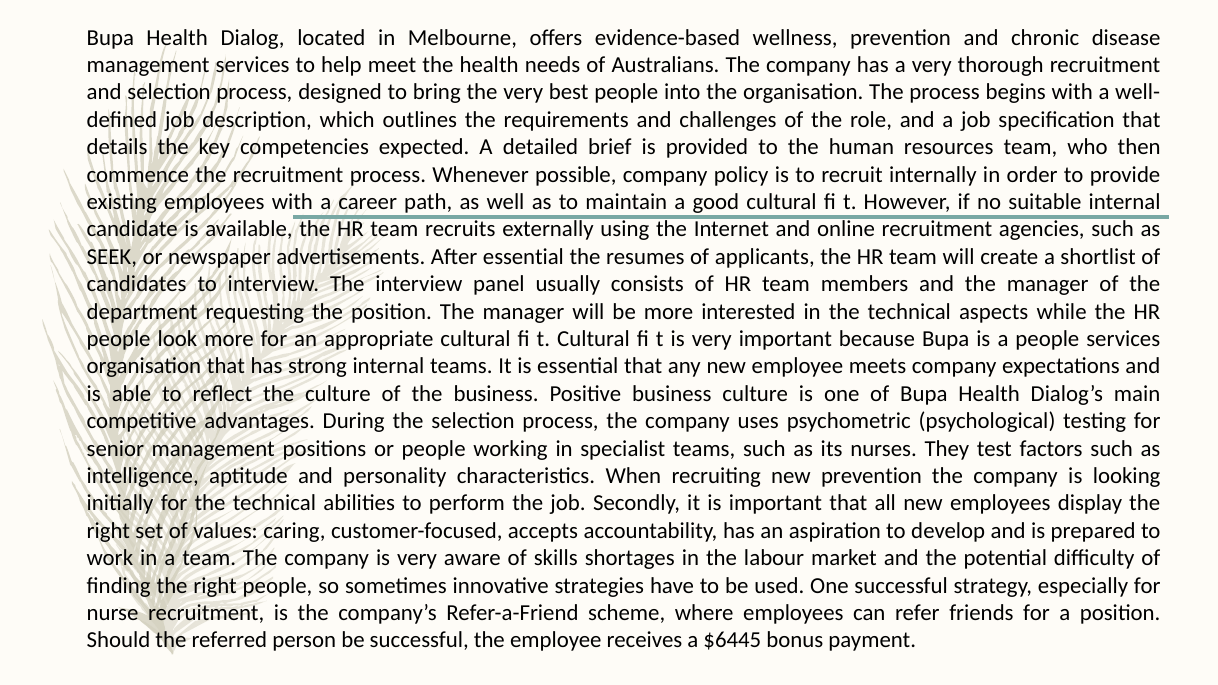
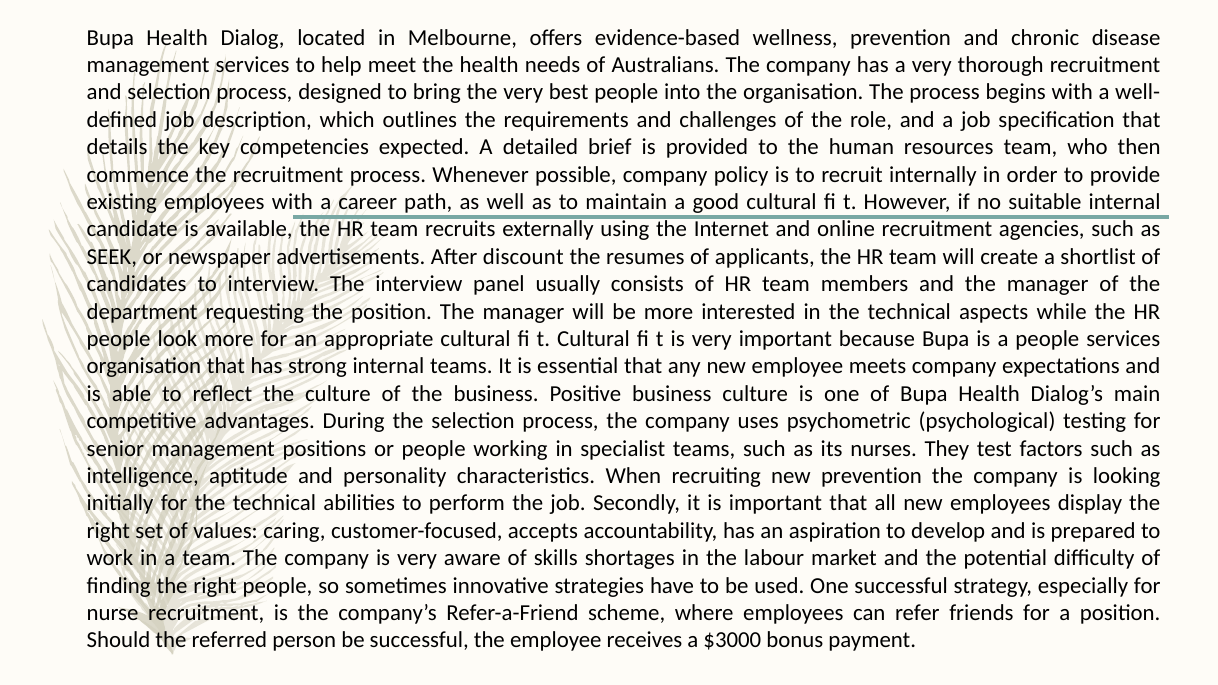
After essential: essential -> discount
$6445: $6445 -> $3000
